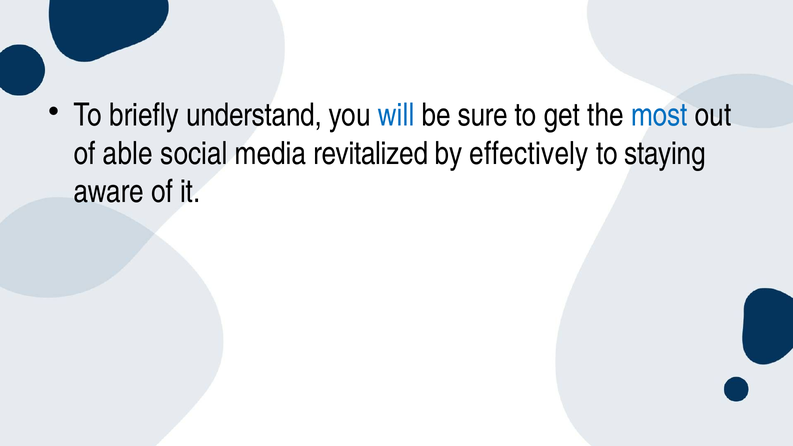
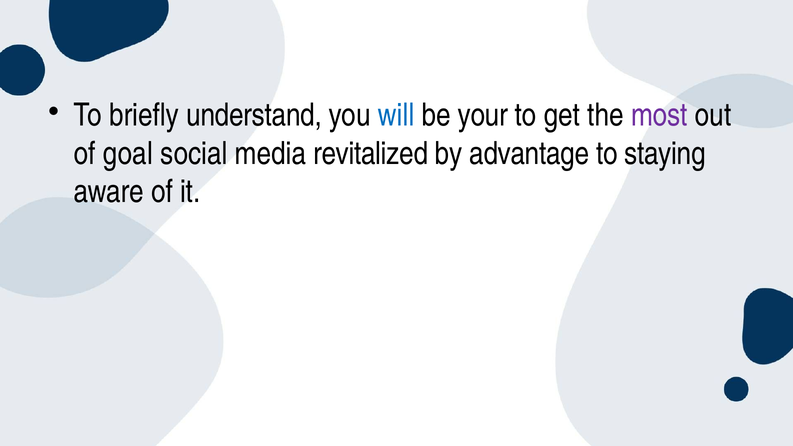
sure: sure -> your
most colour: blue -> purple
able: able -> goal
effectively: effectively -> advantage
